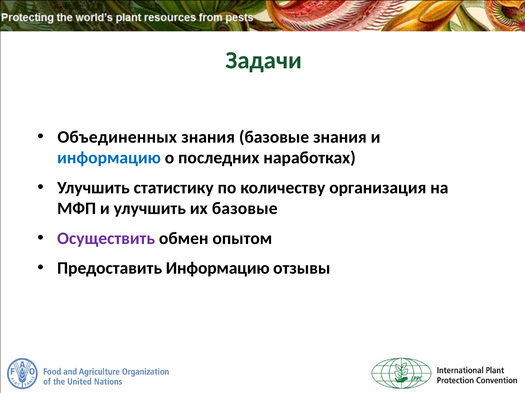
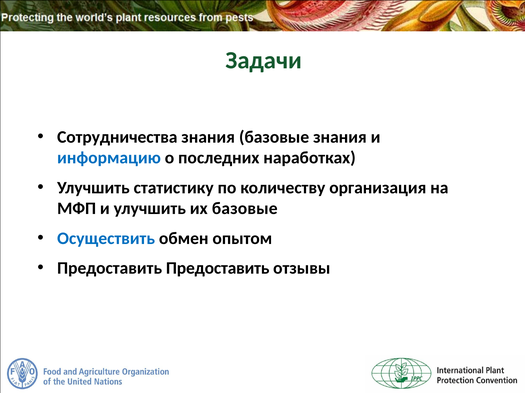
Объединенных: Объединенных -> Сотрудничества
Осуществить colour: purple -> blue
Предоставить Информацию: Информацию -> Предоставить
